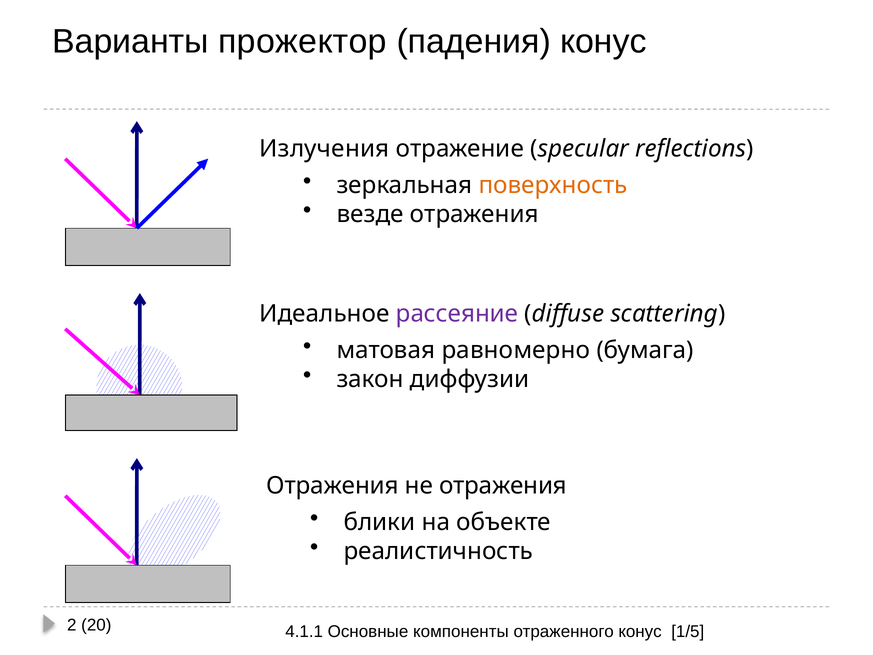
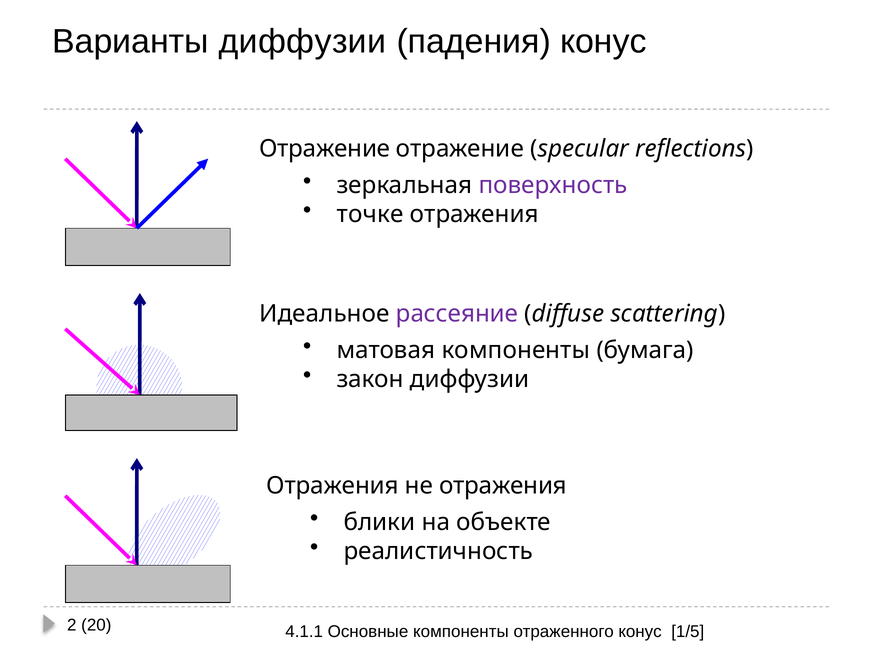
Варианты прожектор: прожектор -> диффузии
Излучения at (324, 149): Излучения -> Отражение
поверхность colour: orange -> purple
везде: везде -> точке
матовая равномерно: равномерно -> компоненты
